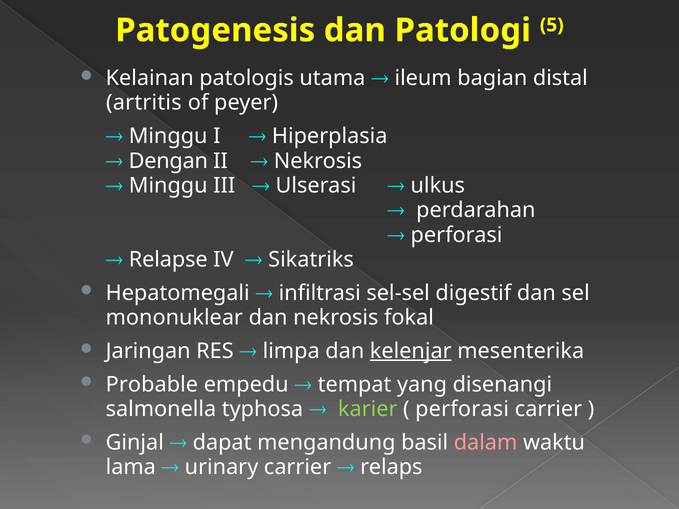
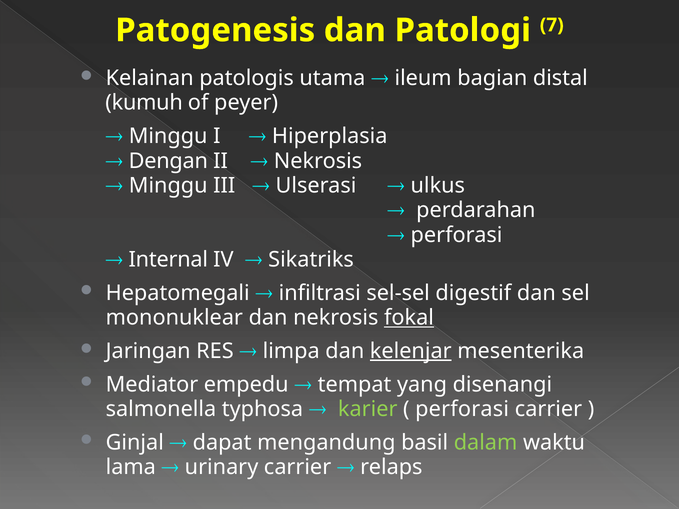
5: 5 -> 7
artritis: artritis -> kumuh
Relapse: Relapse -> Internal
fokal underline: none -> present
Probable: Probable -> Mediator
dalam colour: pink -> light green
